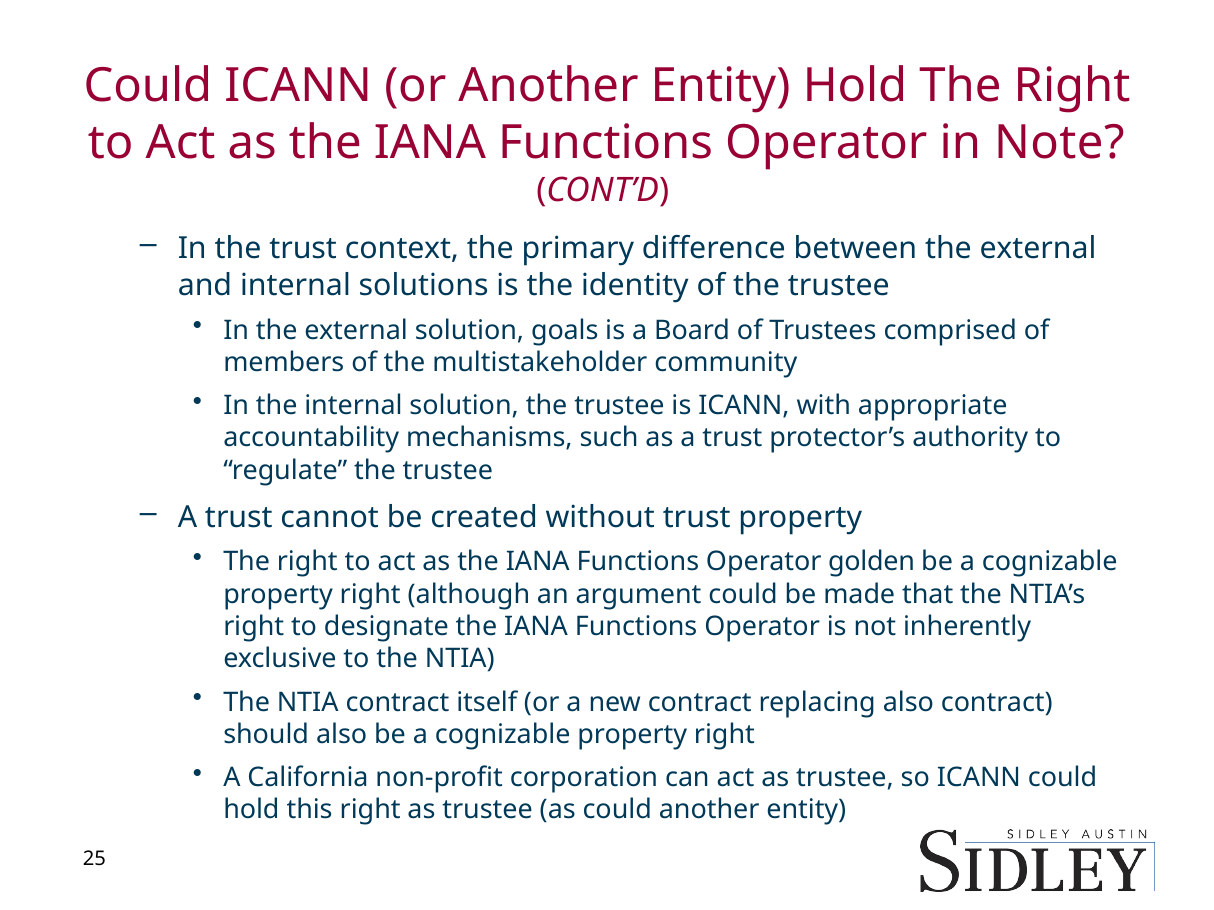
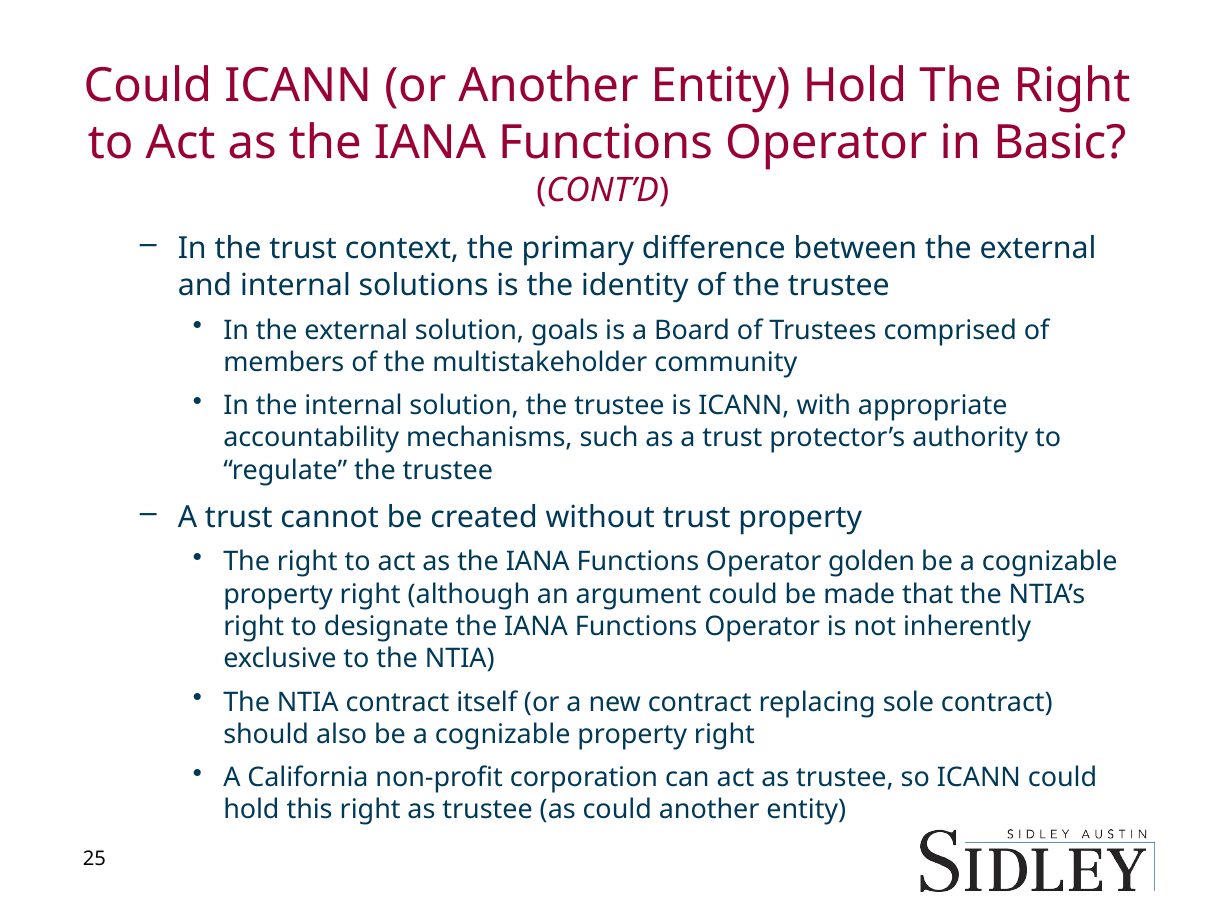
Note: Note -> Basic
replacing also: also -> sole
